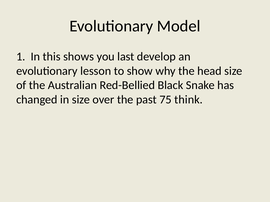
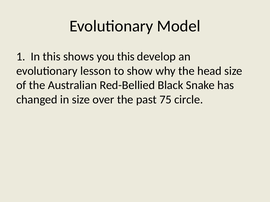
you last: last -> this
think: think -> circle
